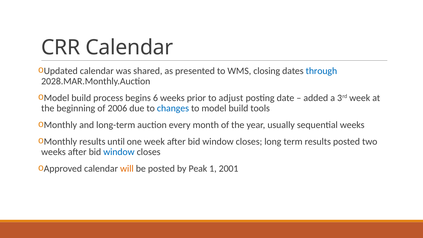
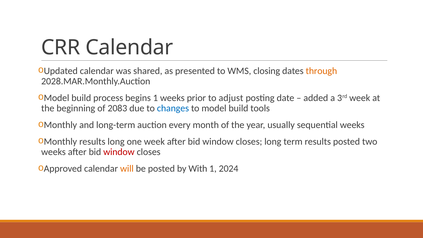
through colour: blue -> orange
begins 6: 6 -> 1
2006: 2006 -> 2083
results until: until -> long
window at (119, 152) colour: blue -> red
Peak: Peak -> With
2001: 2001 -> 2024
